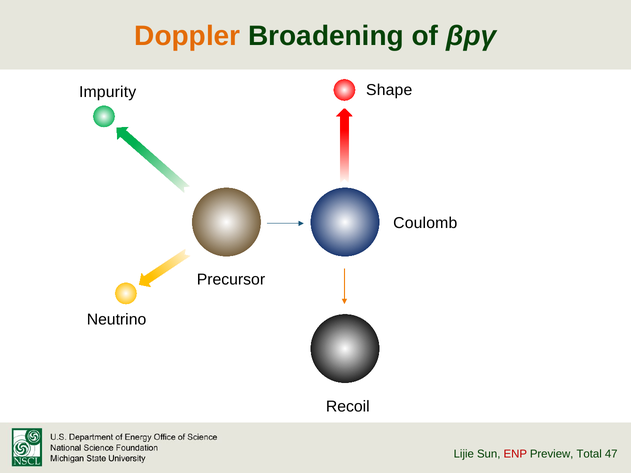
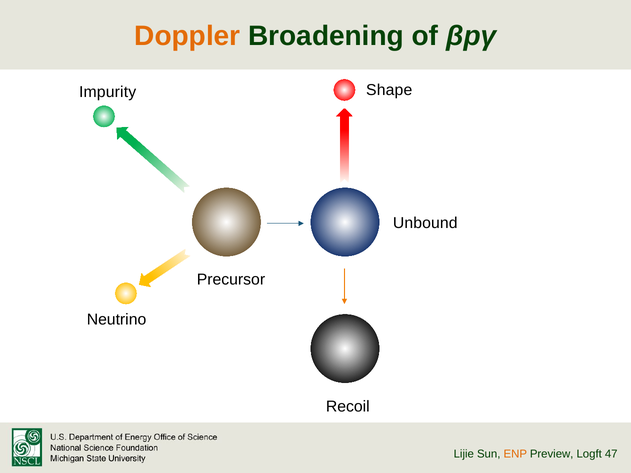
Coulomb: Coulomb -> Unbound
ENP colour: red -> orange
Total: Total -> Logft
